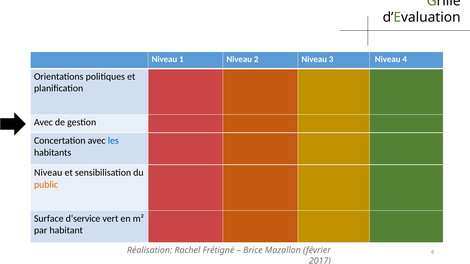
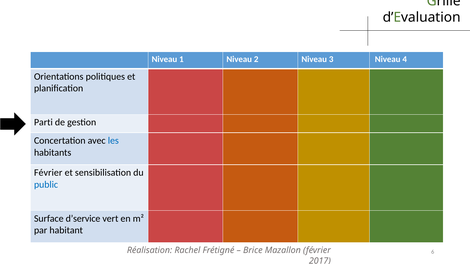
Avec at (43, 123): Avec -> Parti
Niveau at (48, 173): Niveau -> Février
public colour: orange -> blue
